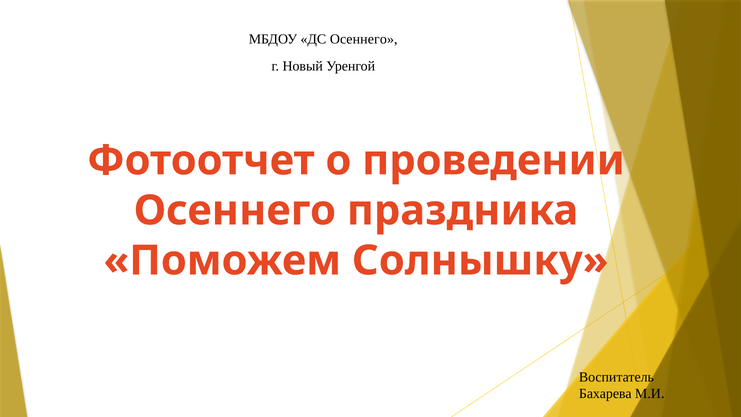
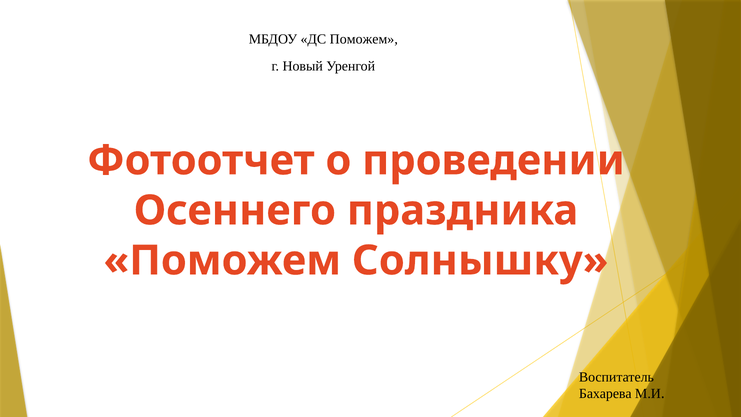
ДС Осеннего: Осеннего -> Поможем
